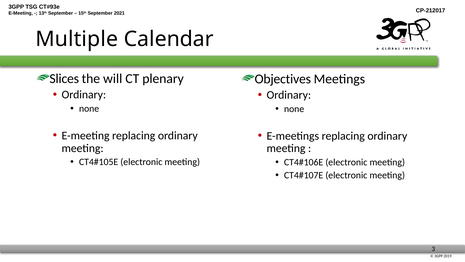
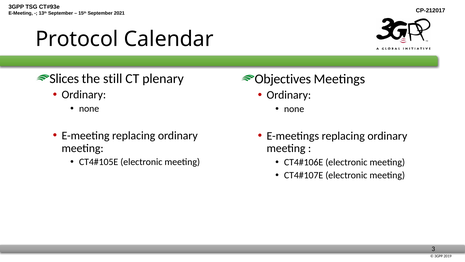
Multiple: Multiple -> Protocol
will: will -> still
